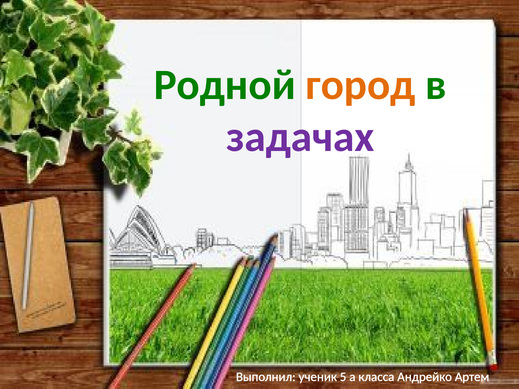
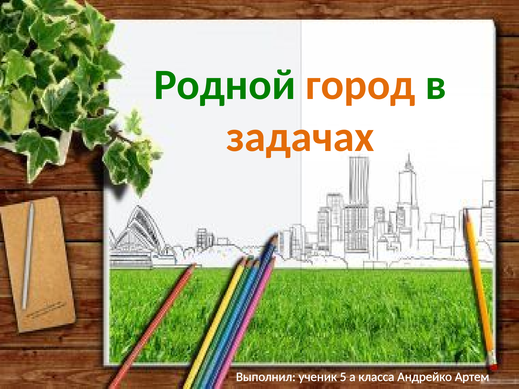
задачах colour: purple -> orange
